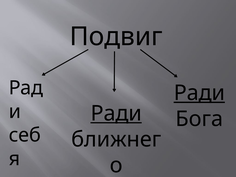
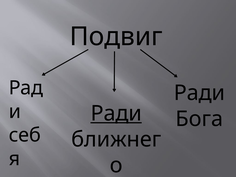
Ради at (199, 93) underline: present -> none
